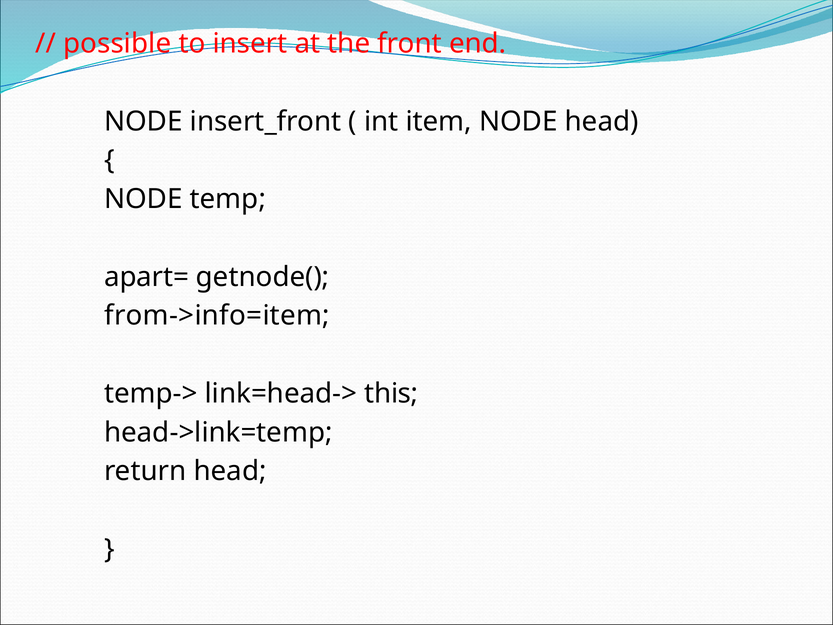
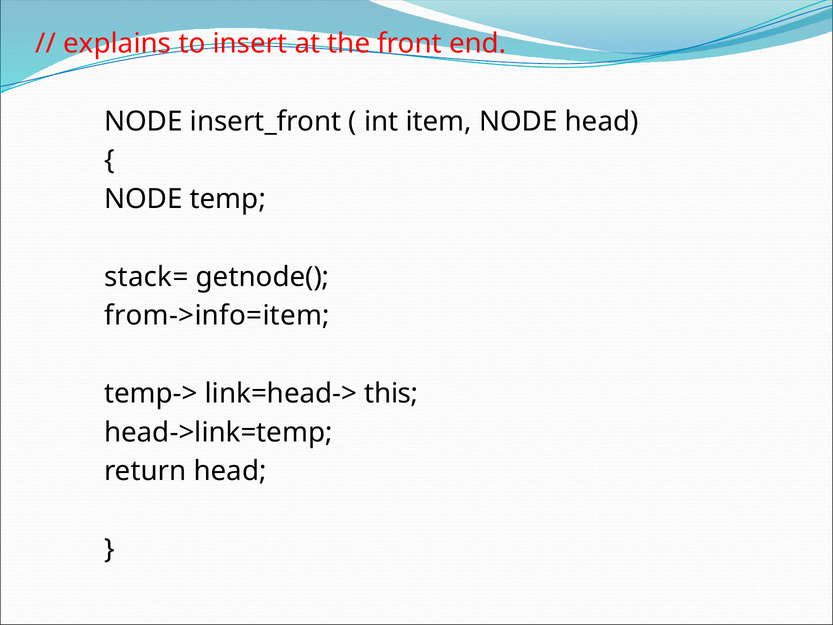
possible: possible -> explains
apart=: apart= -> stack=
